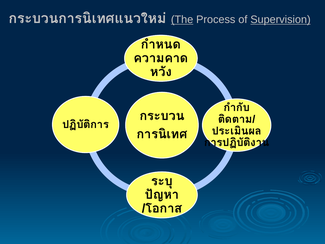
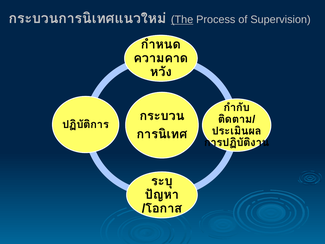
Supervision underline: present -> none
